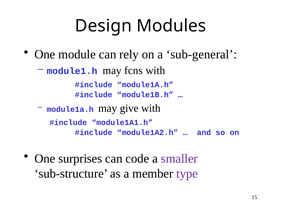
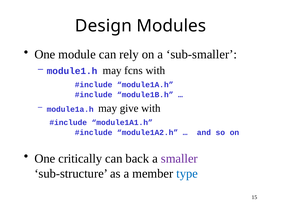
sub-general: sub-general -> sub-smaller
surprises: surprises -> critically
code: code -> back
type colour: purple -> blue
